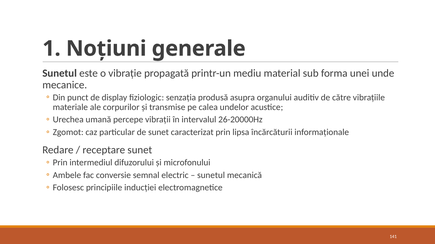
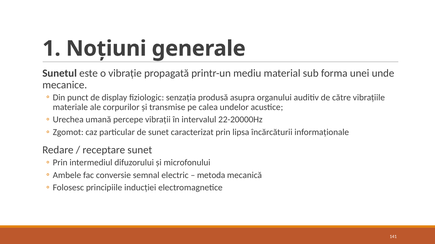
26-20000Hz: 26-20000Hz -> 22-20000Hz
sunetul at (211, 176): sunetul -> metoda
